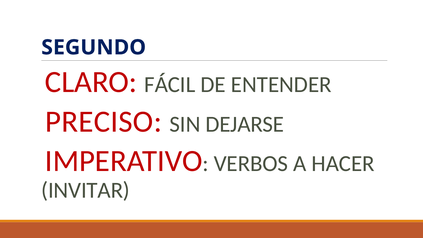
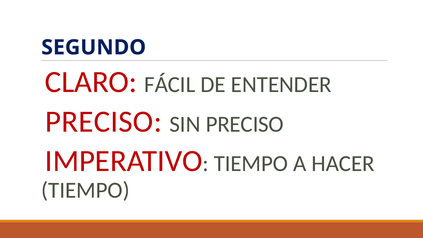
SIN DEJARSE: DEJARSE -> PRECISO
VERBOS at (251, 164): VERBOS -> TIEMPO
INVITAR at (86, 190): INVITAR -> TIEMPO
